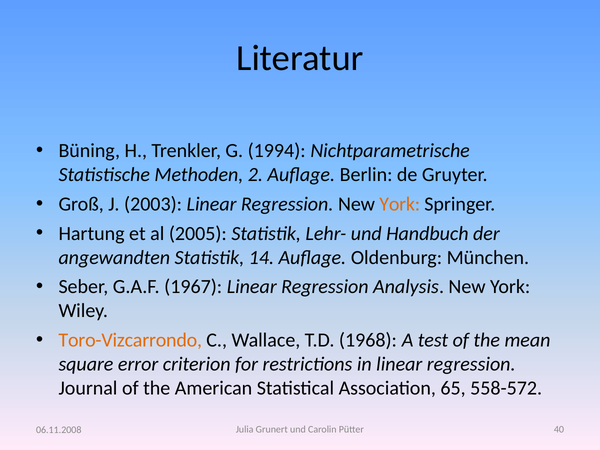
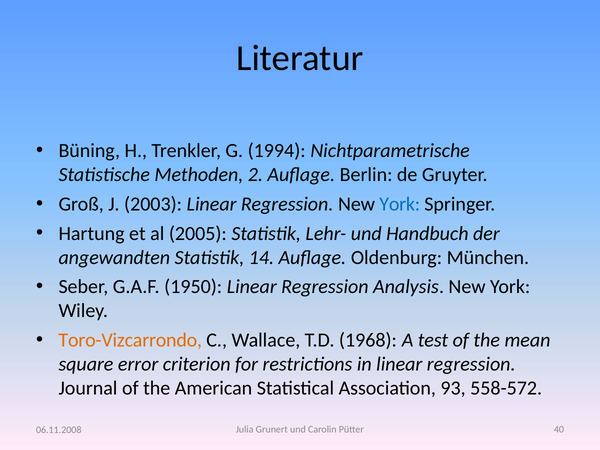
York at (400, 204) colour: orange -> blue
1967: 1967 -> 1950
65: 65 -> 93
